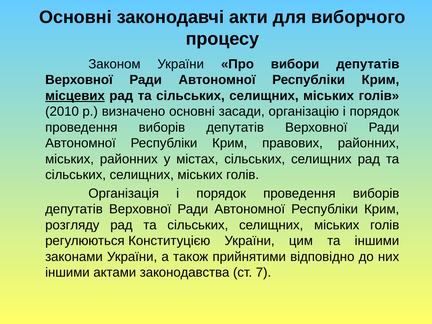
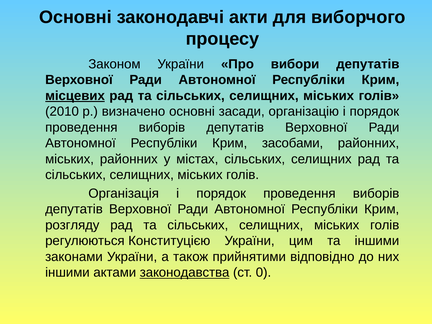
правових: правових -> засобами
законодавства underline: none -> present
7: 7 -> 0
